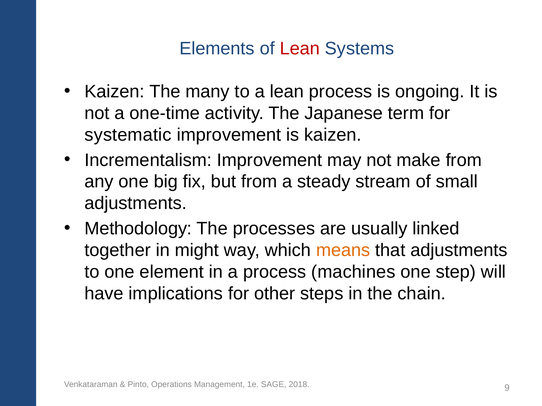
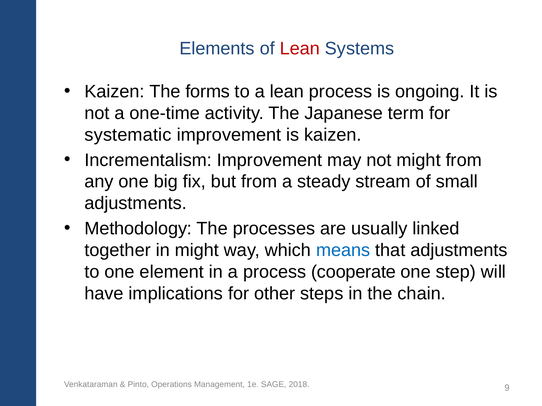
many: many -> forms
not make: make -> might
means colour: orange -> blue
machines: machines -> cooperate
